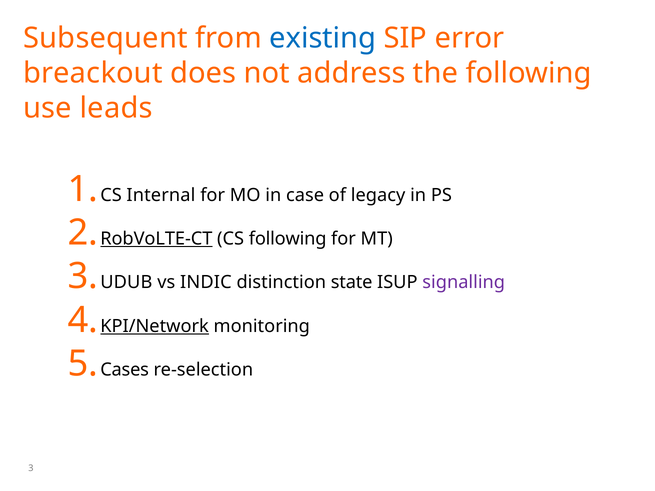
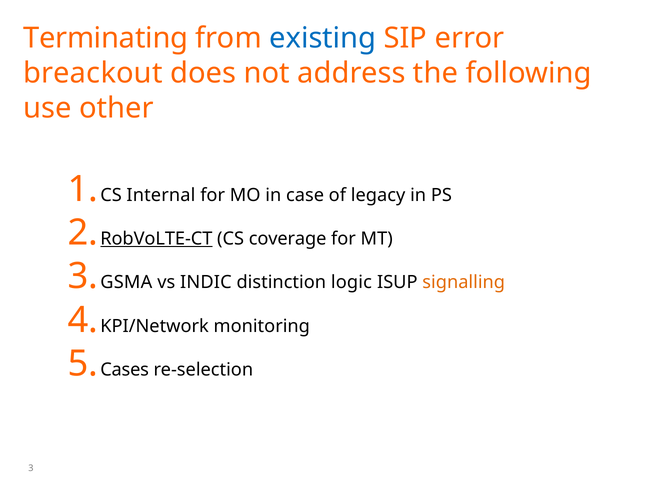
Subsequent: Subsequent -> Terminating
leads: leads -> other
CS following: following -> coverage
UDUB: UDUB -> GSMA
state: state -> logic
signalling colour: purple -> orange
KPI/Network underline: present -> none
